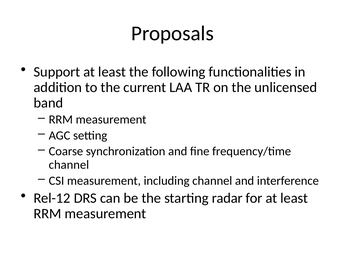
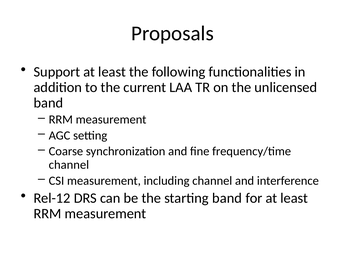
starting radar: radar -> band
